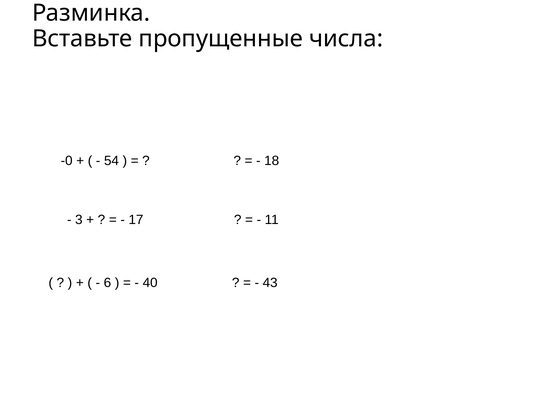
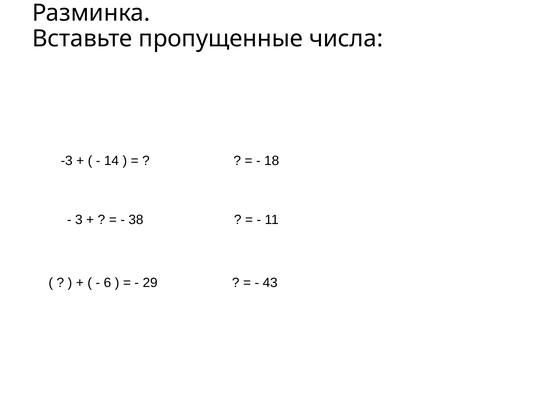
-0: -0 -> -3
54: 54 -> 14
17: 17 -> 38
40: 40 -> 29
